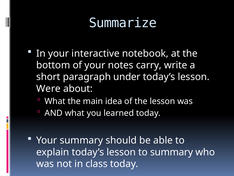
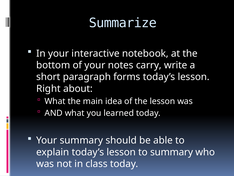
under: under -> forms
Were: Were -> Right
